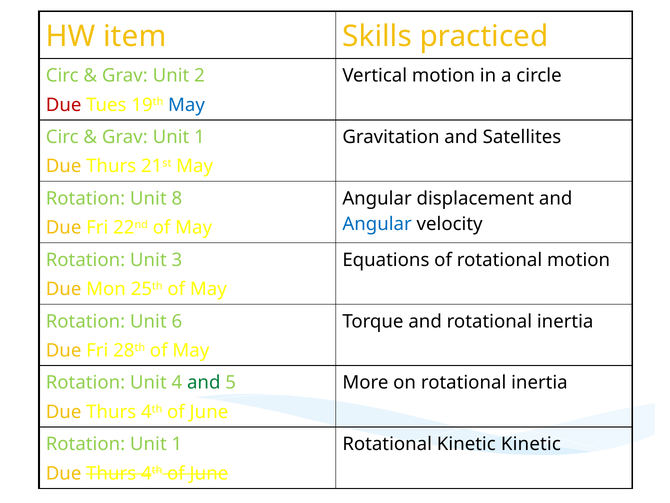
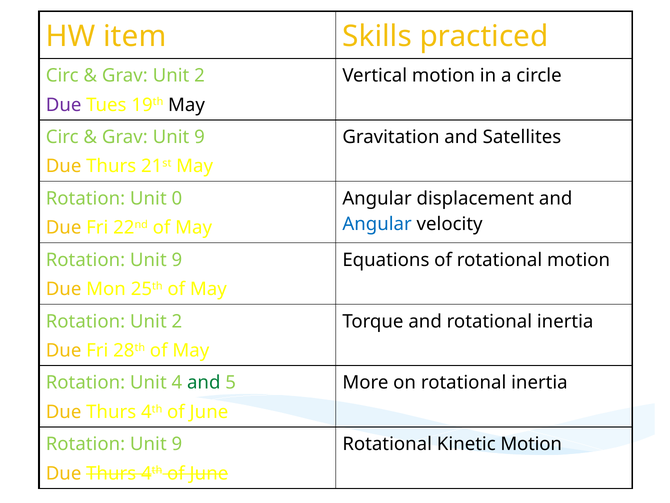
Due at (64, 105) colour: red -> purple
May at (186, 105) colour: blue -> black
Grav Unit 1: 1 -> 9
8: 8 -> 0
3 at (177, 260): 3 -> 9
Rotation Unit 6: 6 -> 2
1 at (177, 444): 1 -> 9
Kinetic Kinetic: Kinetic -> Motion
